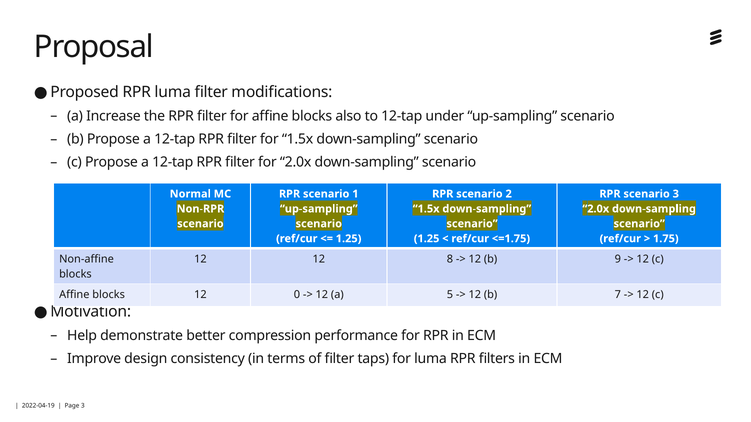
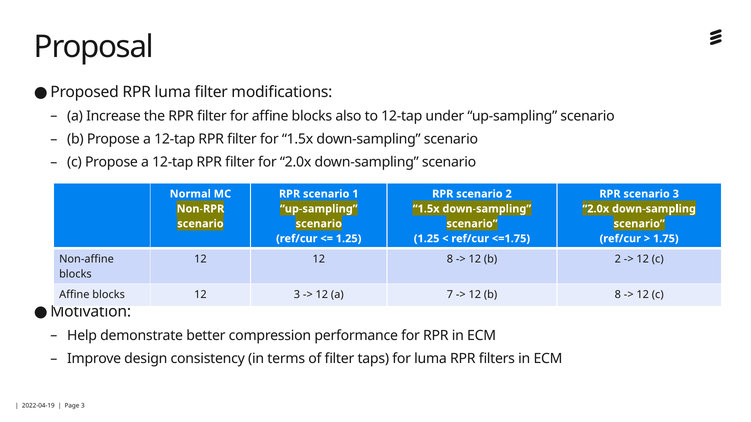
b 9: 9 -> 2
12 0: 0 -> 3
5: 5 -> 7
b 7: 7 -> 8
